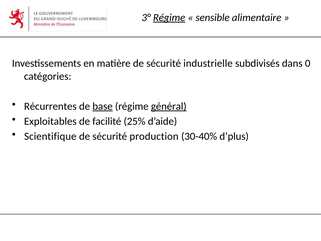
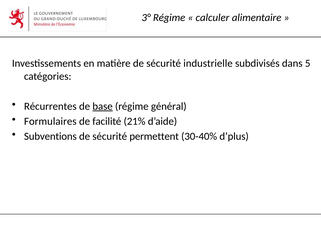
Régime at (169, 18) underline: present -> none
sensible: sensible -> calculer
0: 0 -> 5
général underline: present -> none
Exploitables: Exploitables -> Formulaires
25%: 25% -> 21%
Scientifique: Scientifique -> Subventions
production: production -> permettent
